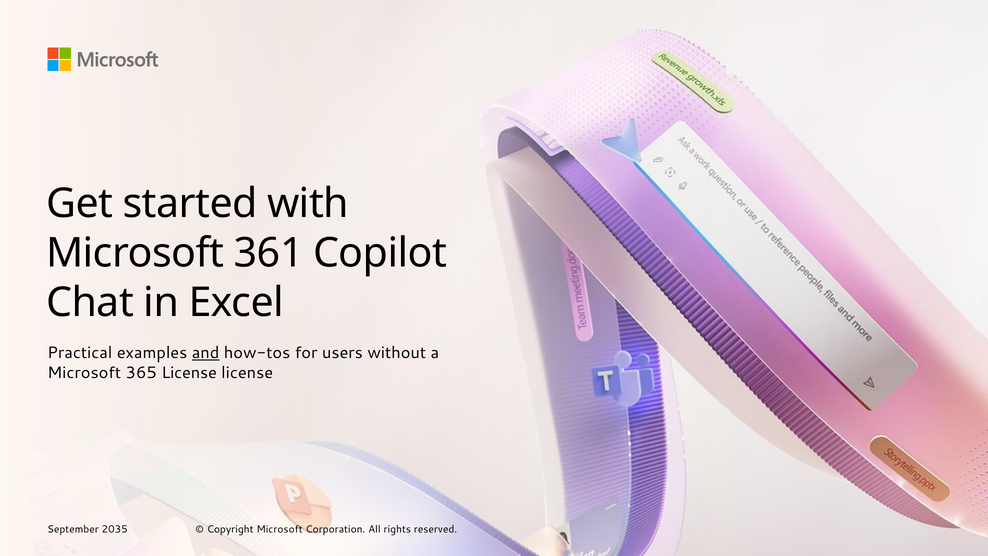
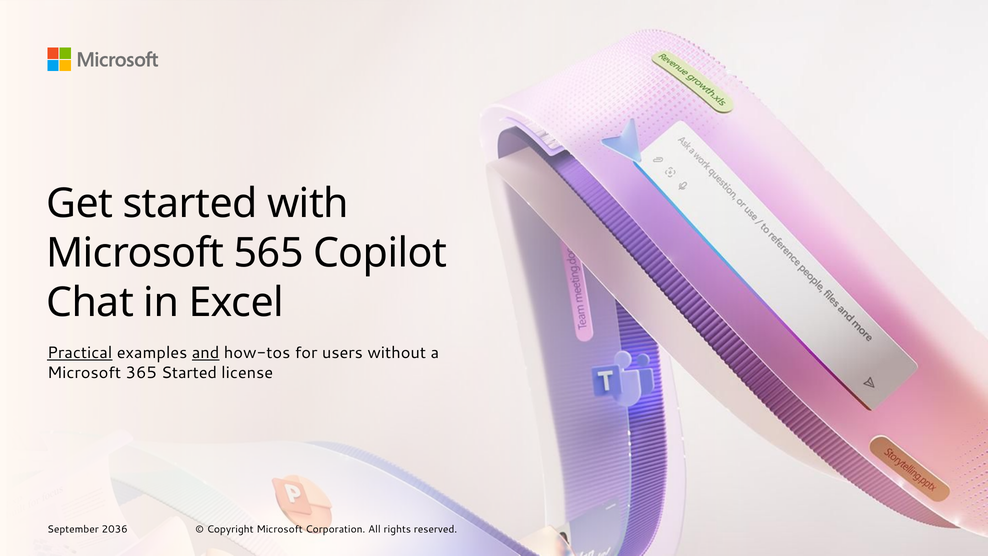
361: 361 -> 565
Practical underline: none -> present
365 License: License -> Started
2035: 2035 -> 2036
